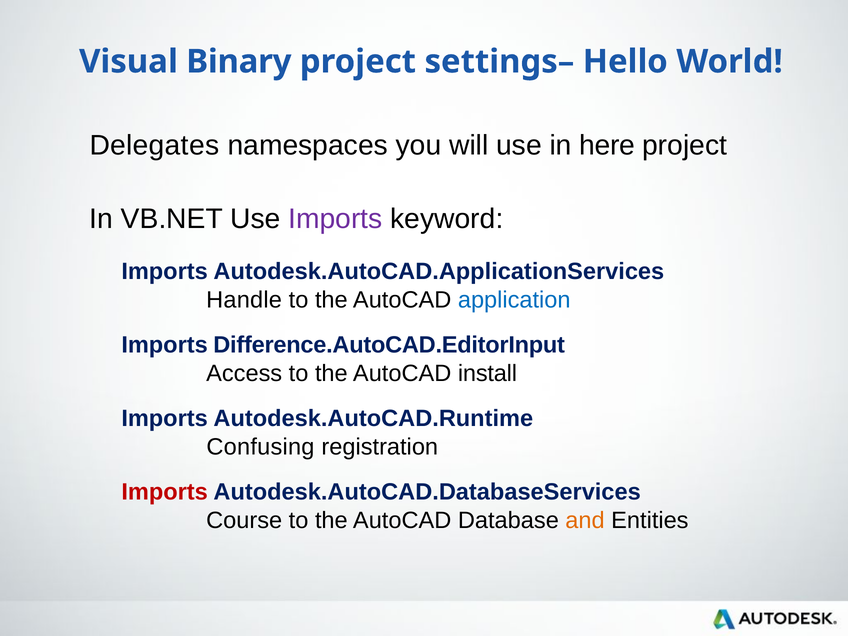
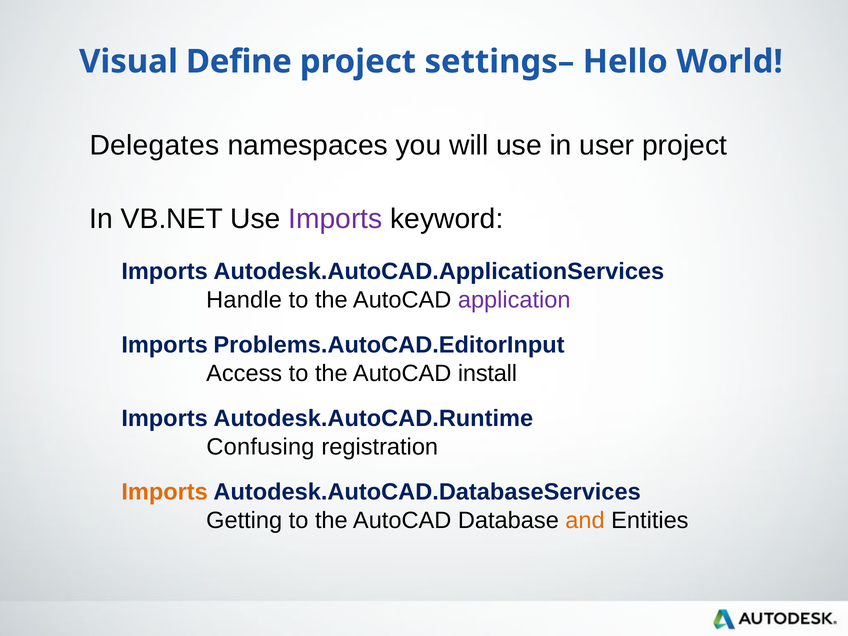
Binary: Binary -> Define
here: here -> user
application colour: blue -> purple
Difference.AutoCAD.EditorInput: Difference.AutoCAD.EditorInput -> Problems.AutoCAD.EditorInput
Imports at (165, 492) colour: red -> orange
Course: Course -> Getting
